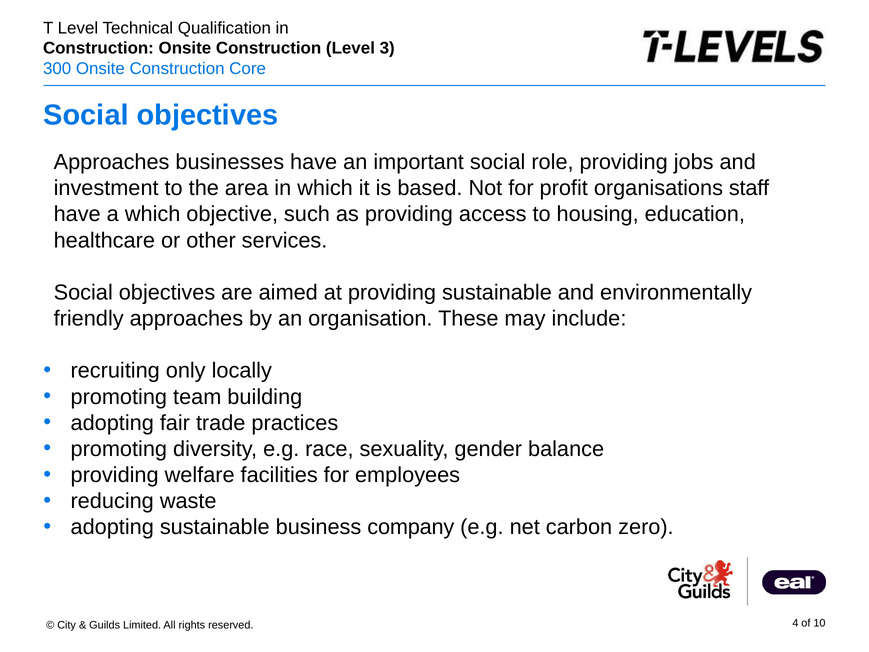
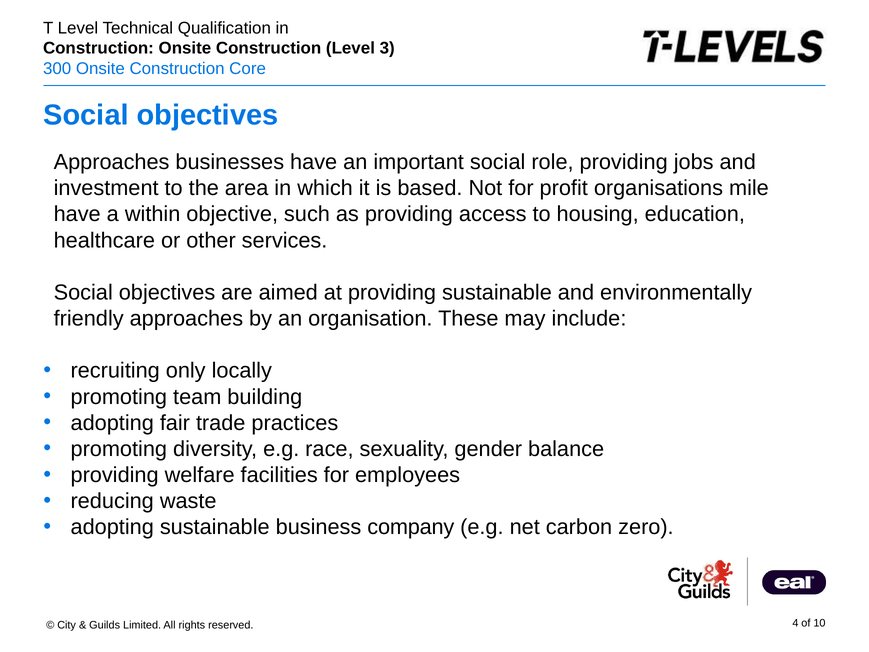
staff: staff -> mile
a which: which -> within
